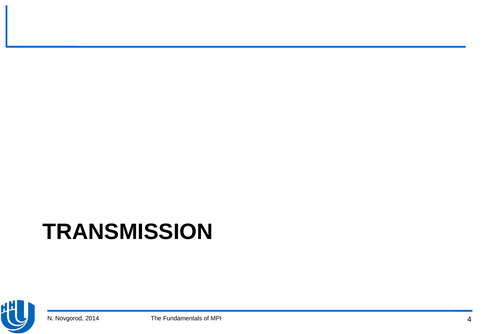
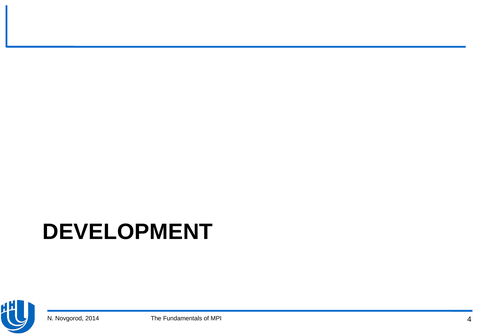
TRANSMISSION: TRANSMISSION -> DEVELOPMENT
